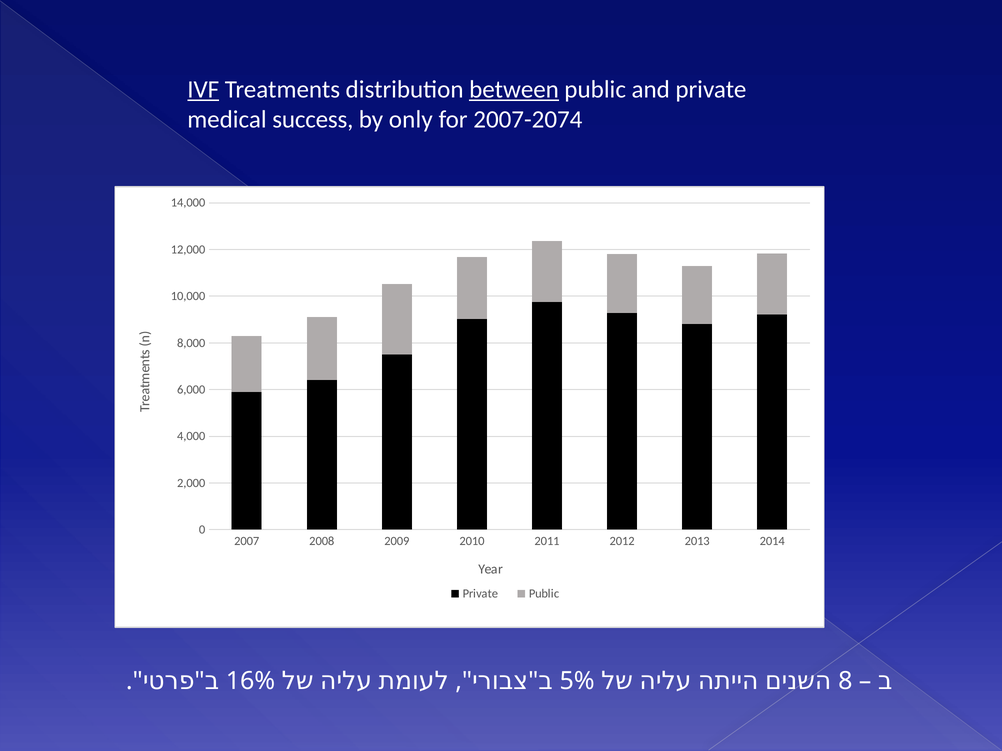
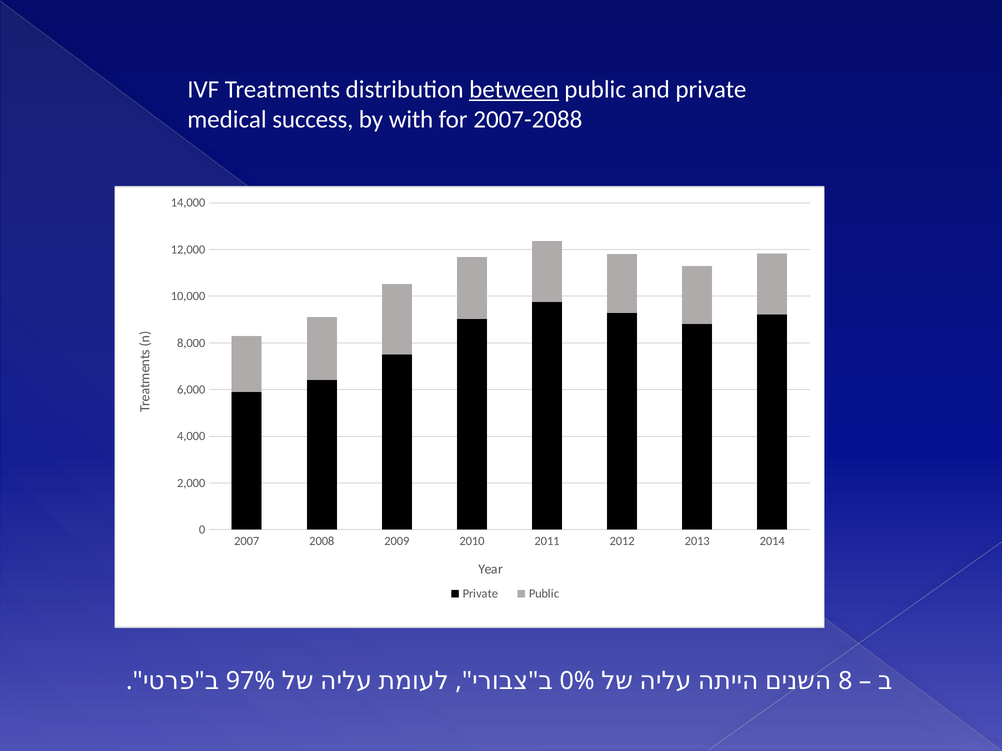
IVF underline: present -> none
only: only -> with
2007-2074: 2007-2074 -> 2007-2088
16%: 16% -> 97%
5%: 5% -> 0%
